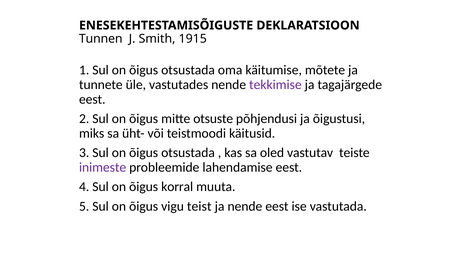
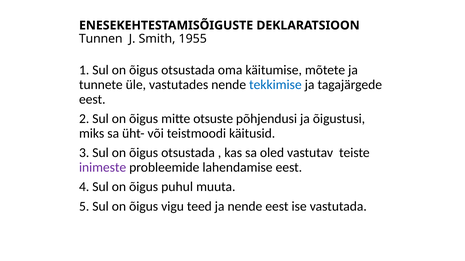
1915: 1915 -> 1955
tekkimise colour: purple -> blue
korral: korral -> puhul
teist: teist -> teed
